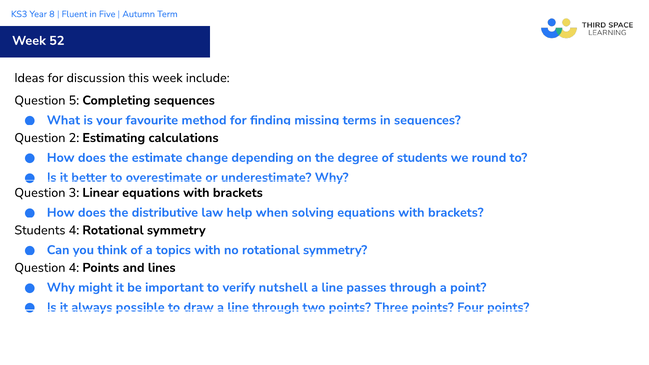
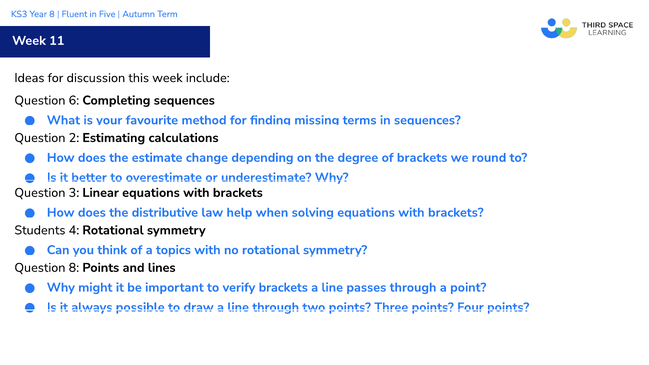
52: 52 -> 11
5: 5 -> 6
of students: students -> brackets
Question 4: 4 -> 8
verify nutshell: nutshell -> brackets
